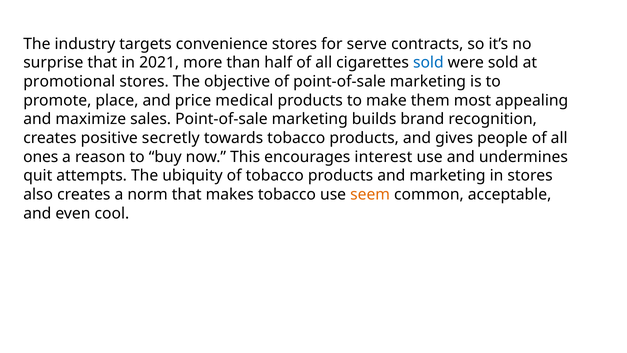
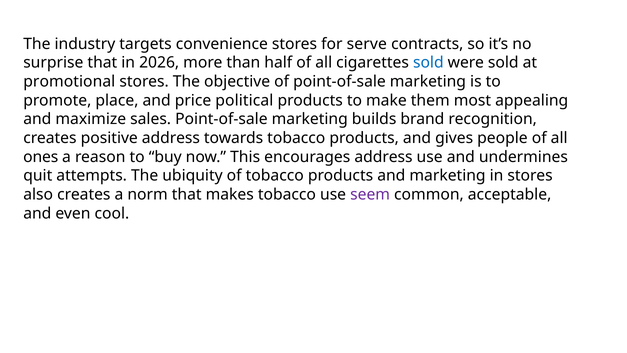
2021: 2021 -> 2026
medical: medical -> political
positive secretly: secretly -> address
encourages interest: interest -> address
seem colour: orange -> purple
